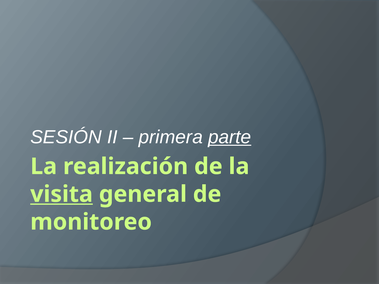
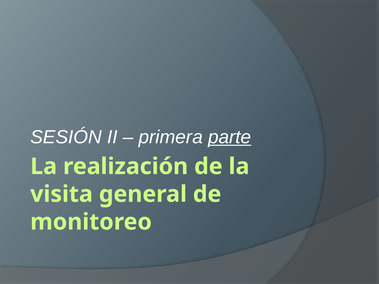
visita underline: present -> none
